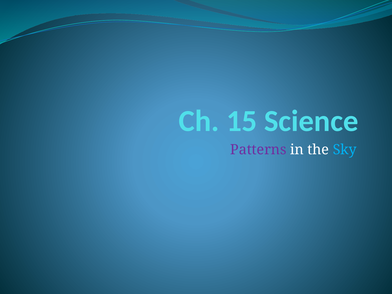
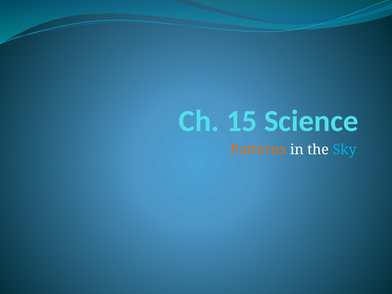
Patterns colour: purple -> orange
